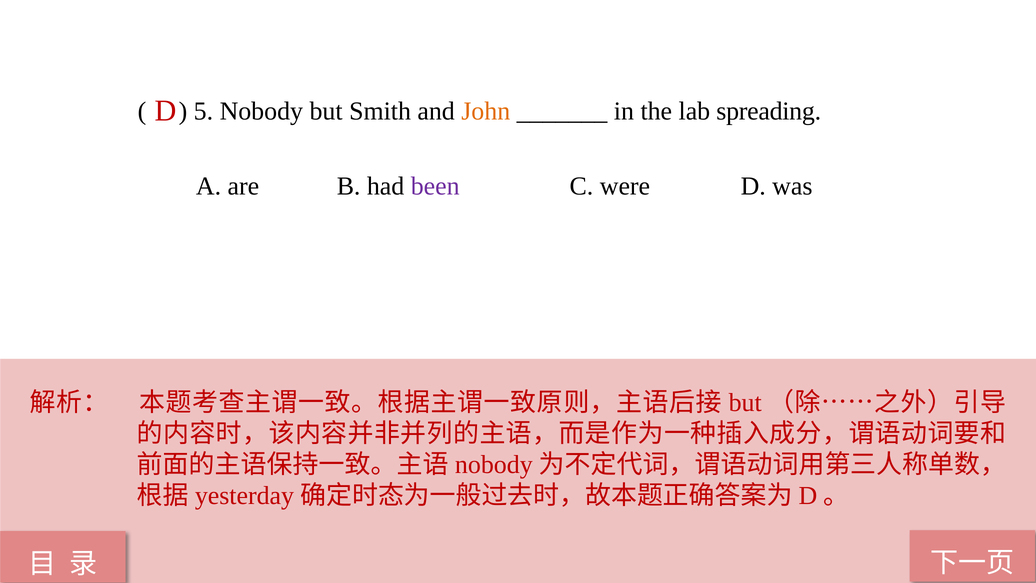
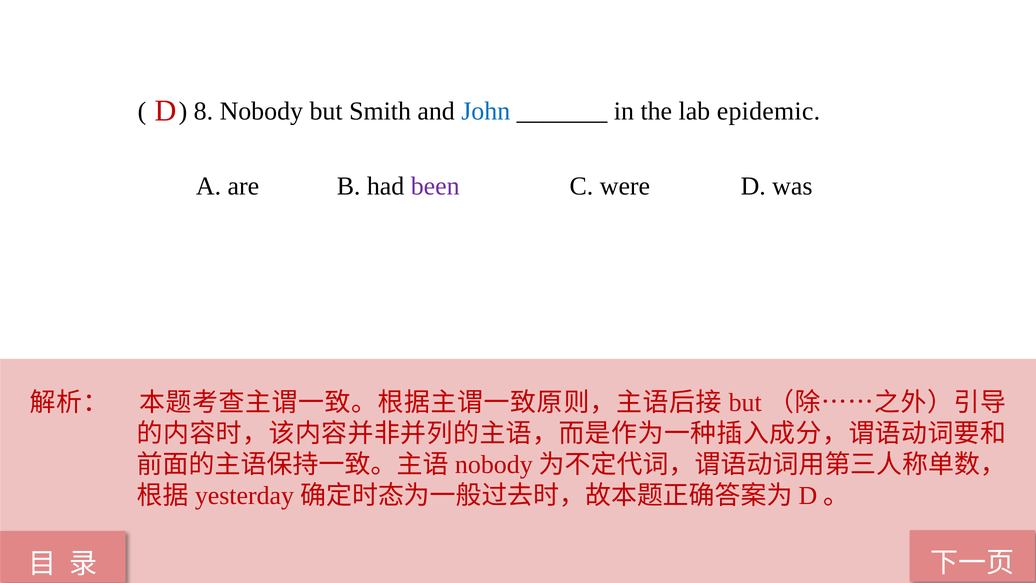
5: 5 -> 8
John colour: orange -> blue
spreading: spreading -> epidemic
